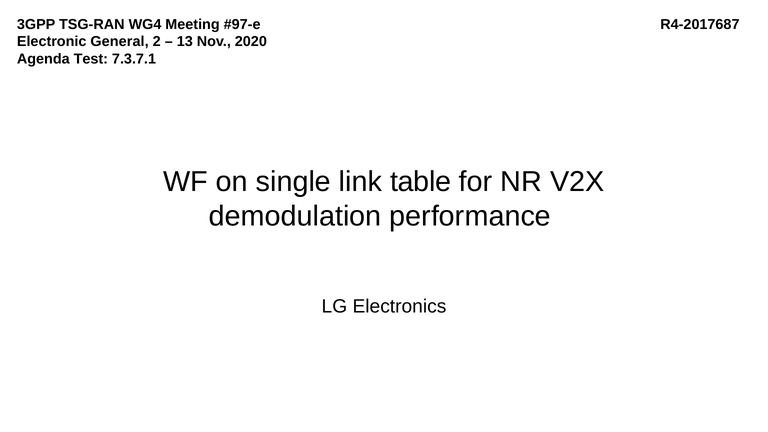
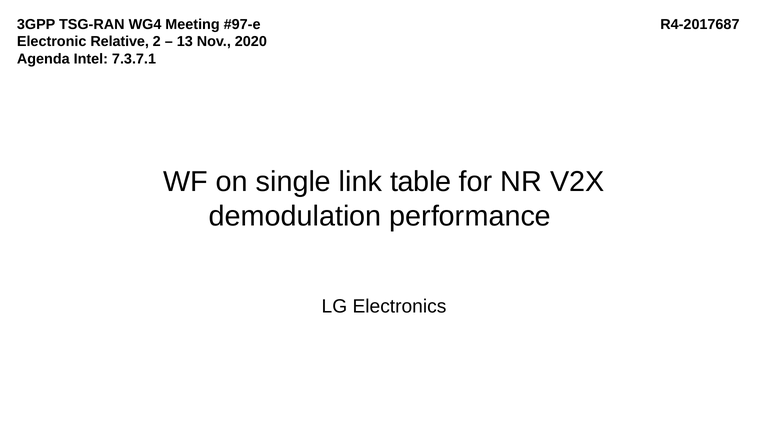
General: General -> Relative
Test: Test -> Intel
